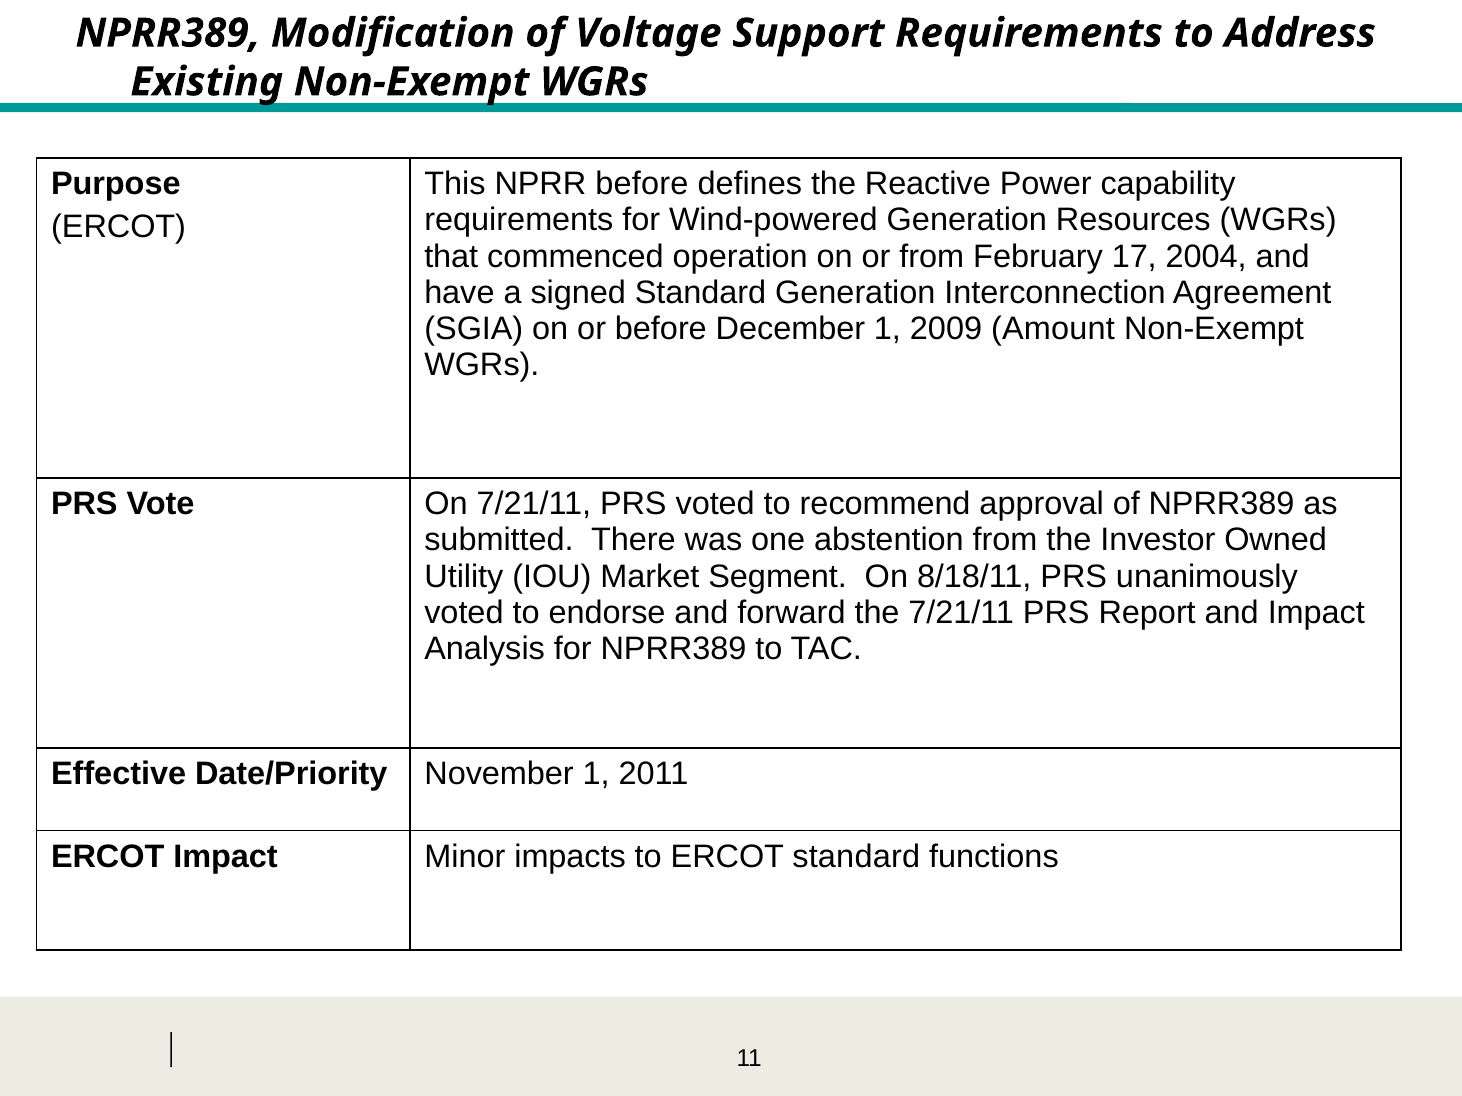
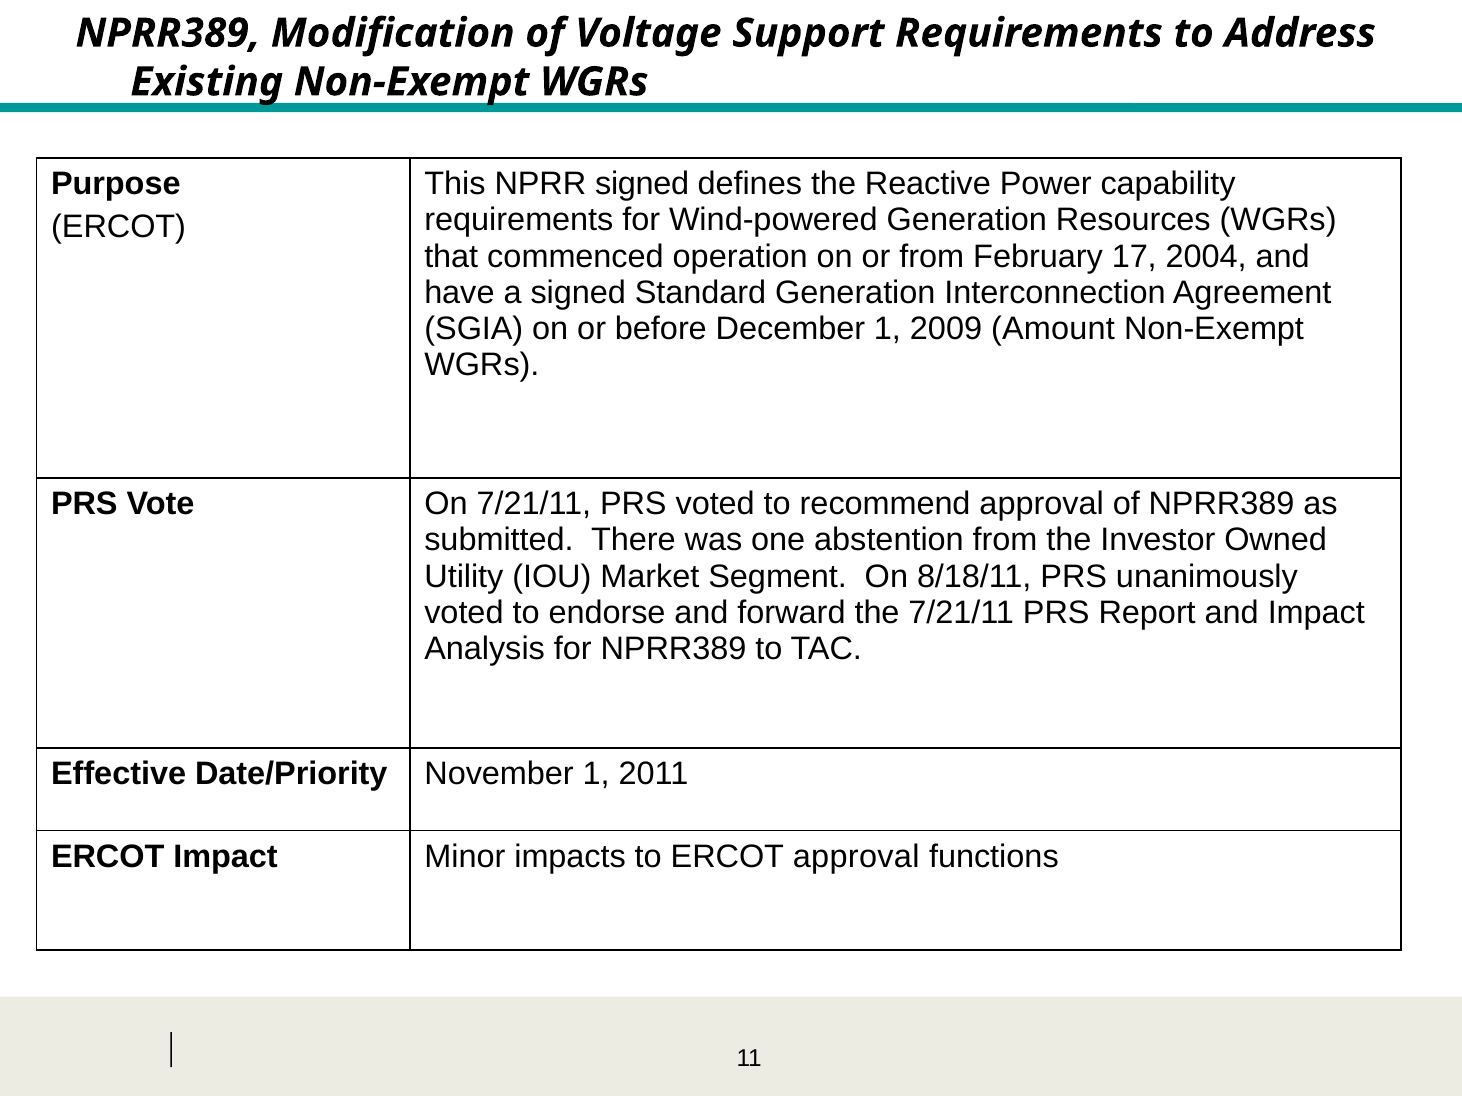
NPRR before: before -> signed
ERCOT standard: standard -> approval
